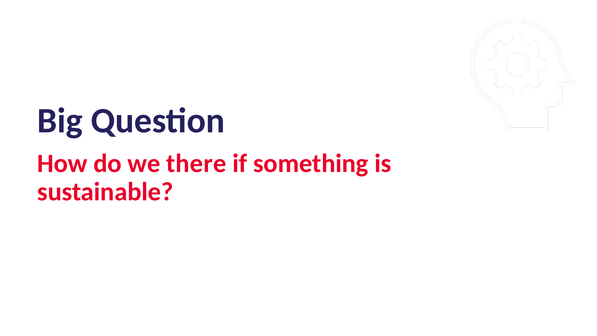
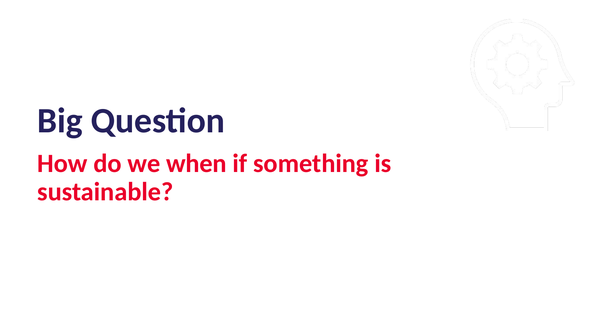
there: there -> when
